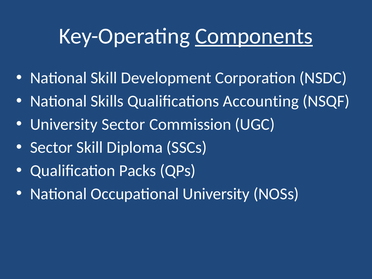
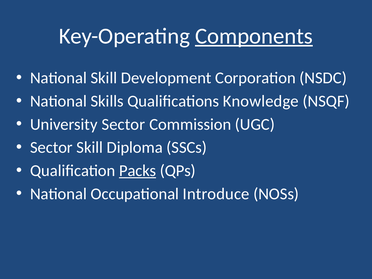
Accounting: Accounting -> Knowledge
Packs underline: none -> present
Occupational University: University -> Introduce
